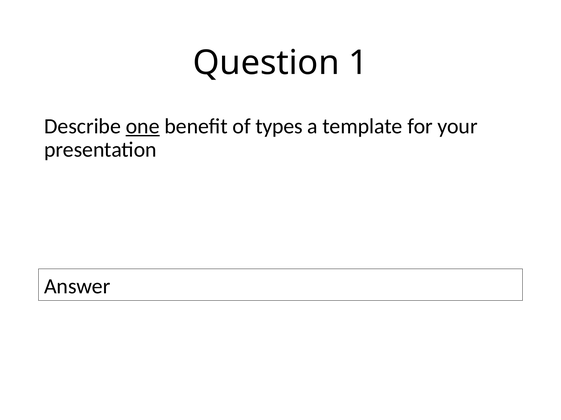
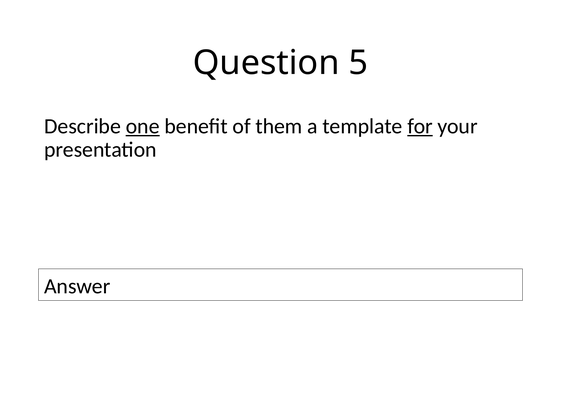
1: 1 -> 5
types: types -> them
for underline: none -> present
